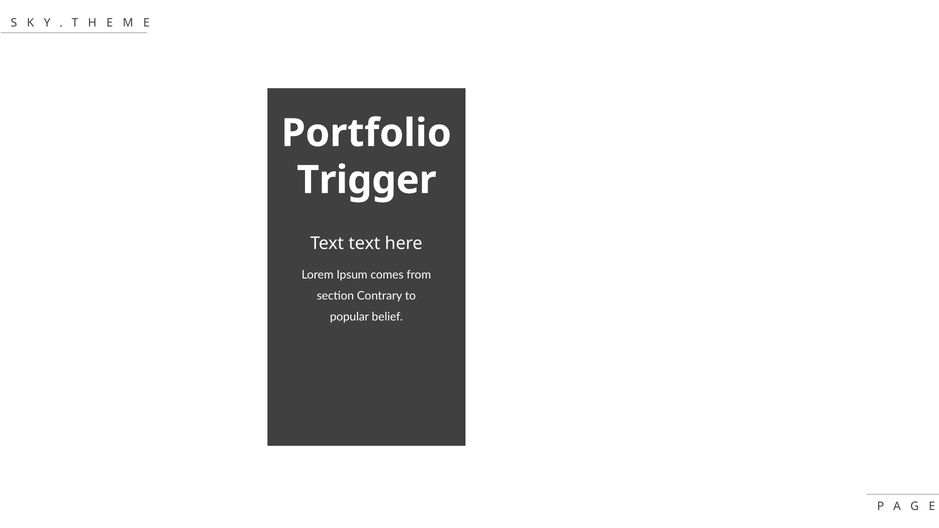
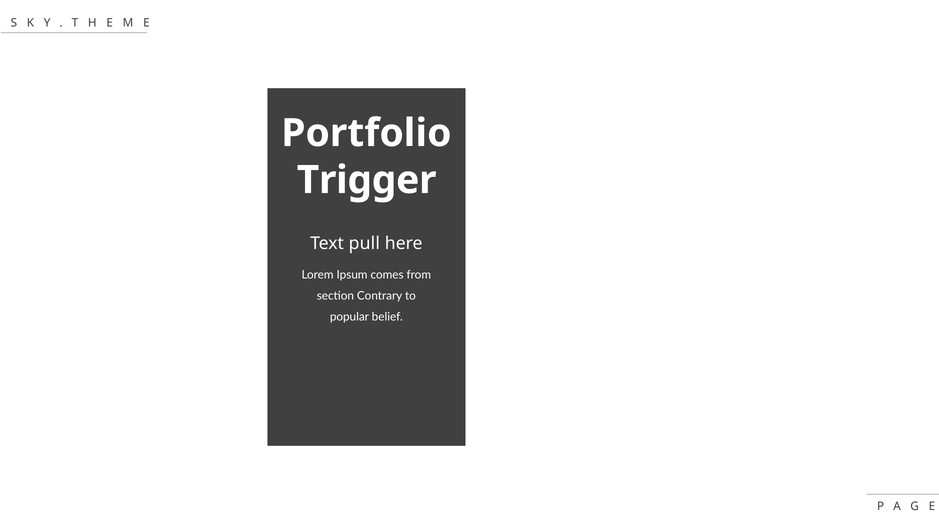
Text text: text -> pull
